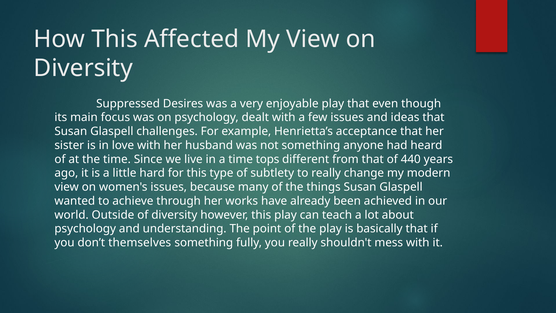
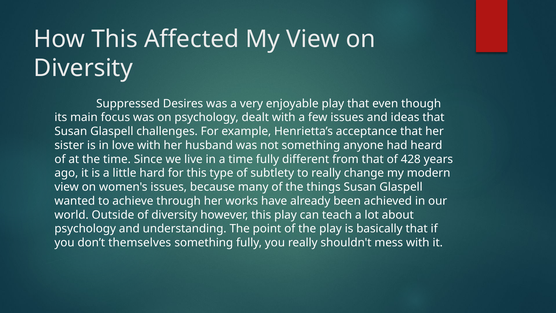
time tops: tops -> fully
440: 440 -> 428
